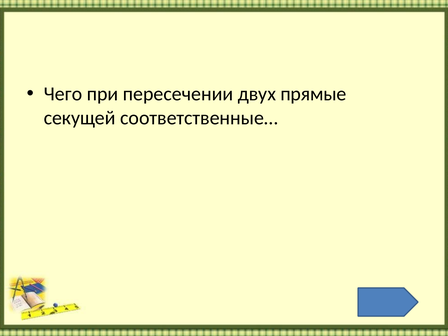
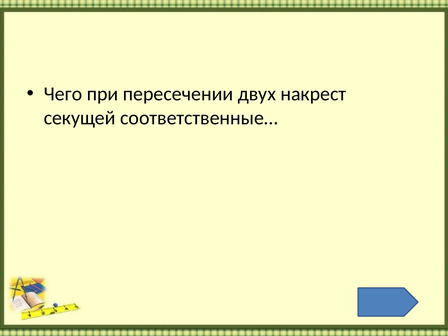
прямые: прямые -> накрест
